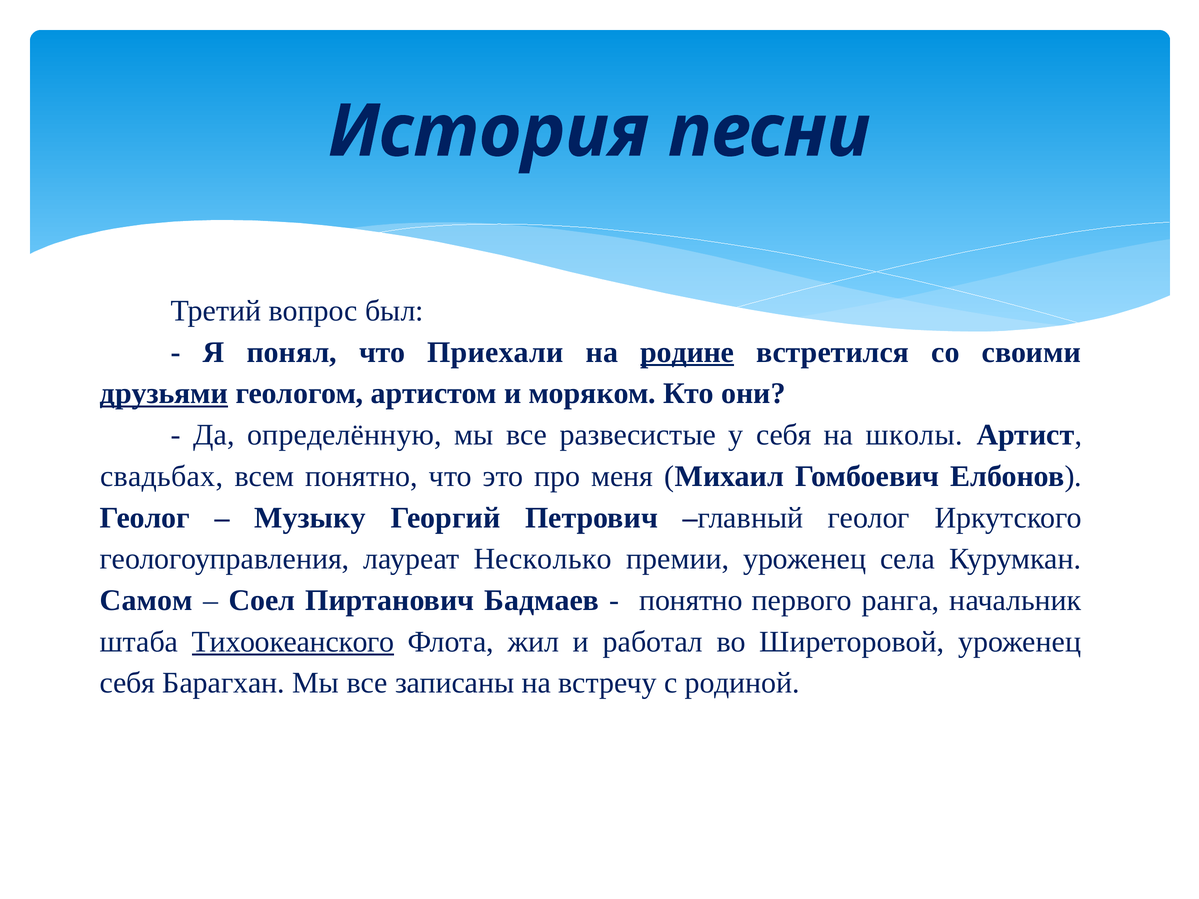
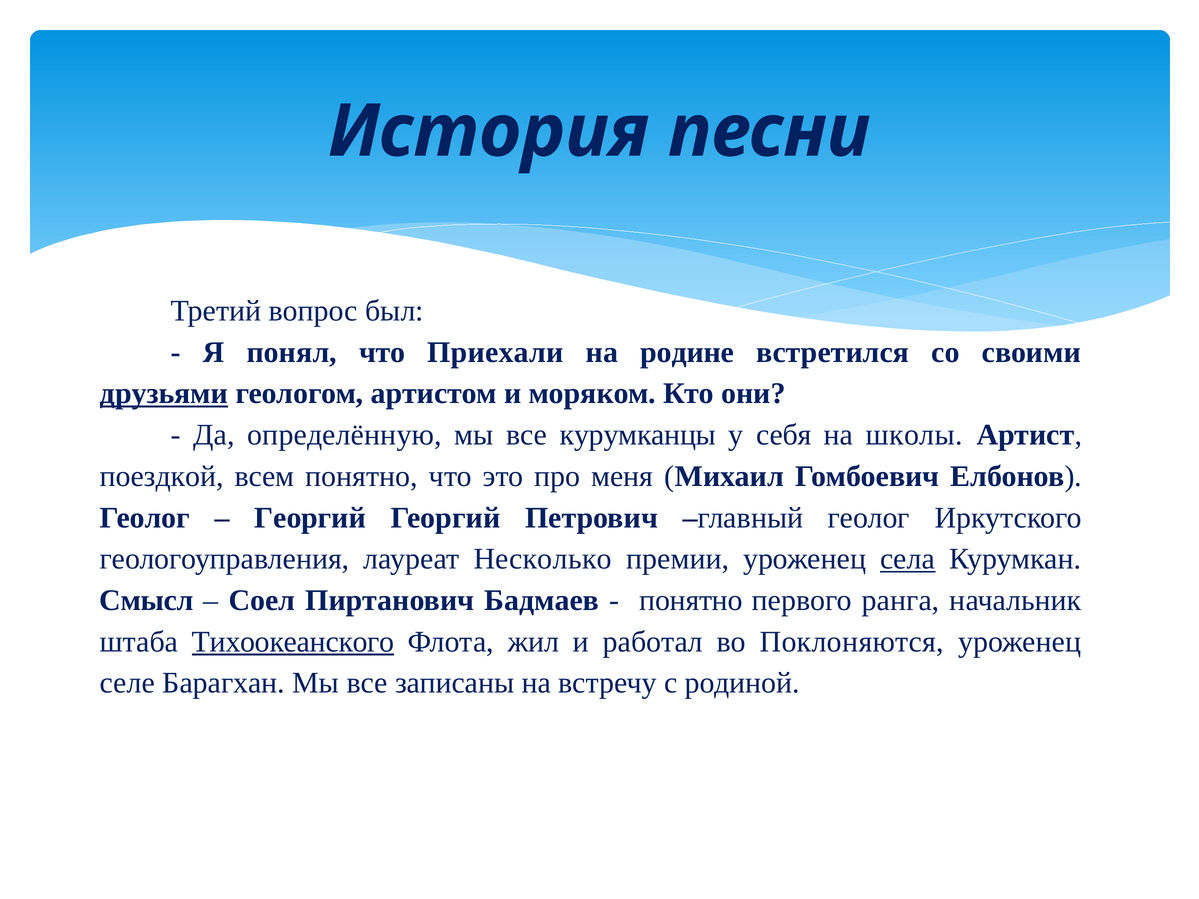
родине underline: present -> none
развесистые: развесистые -> курумканцы
свадьбах: свадьбах -> поездкой
Музыку at (310, 518): Музыку -> Георгий
села underline: none -> present
Самом: Самом -> Смысл
Ширеторовой: Ширеторовой -> Поклоняются
себя at (128, 683): себя -> селе
